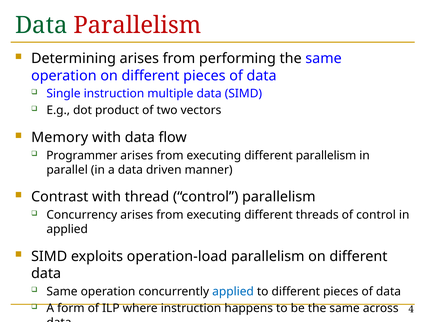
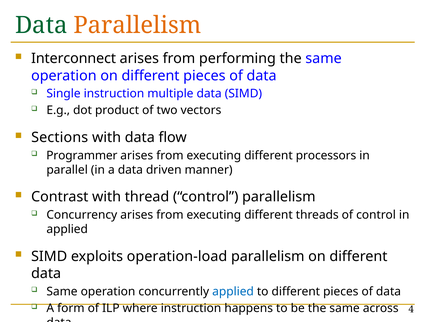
Parallelism at (137, 25) colour: red -> orange
Determining: Determining -> Interconnect
Memory: Memory -> Sections
different parallelism: parallelism -> processors
